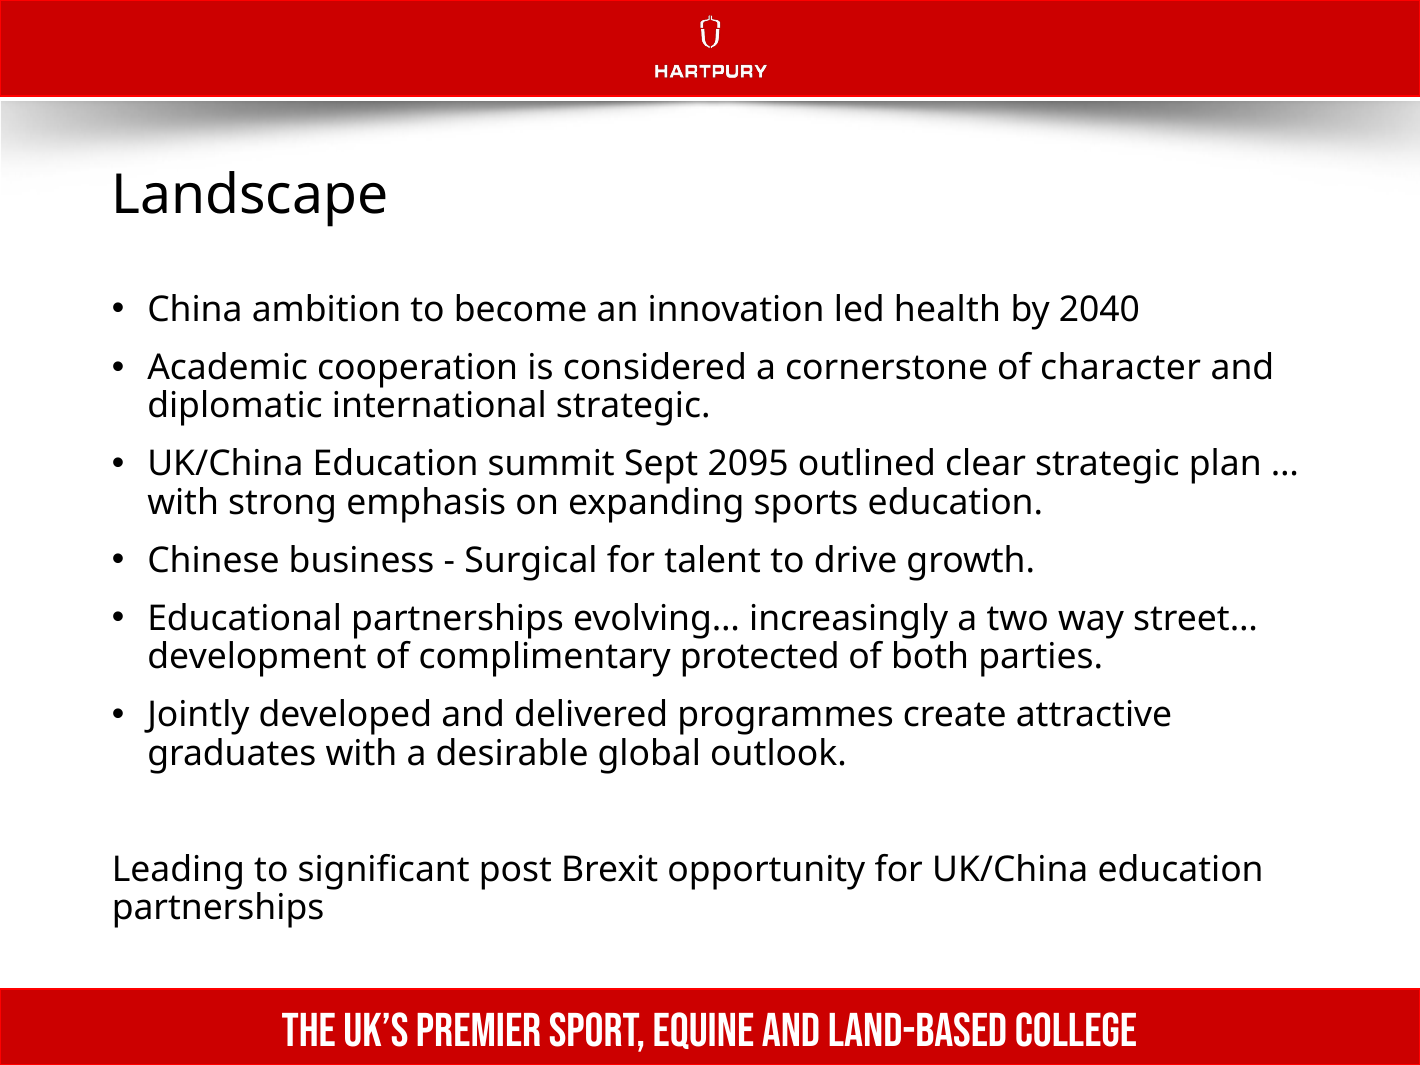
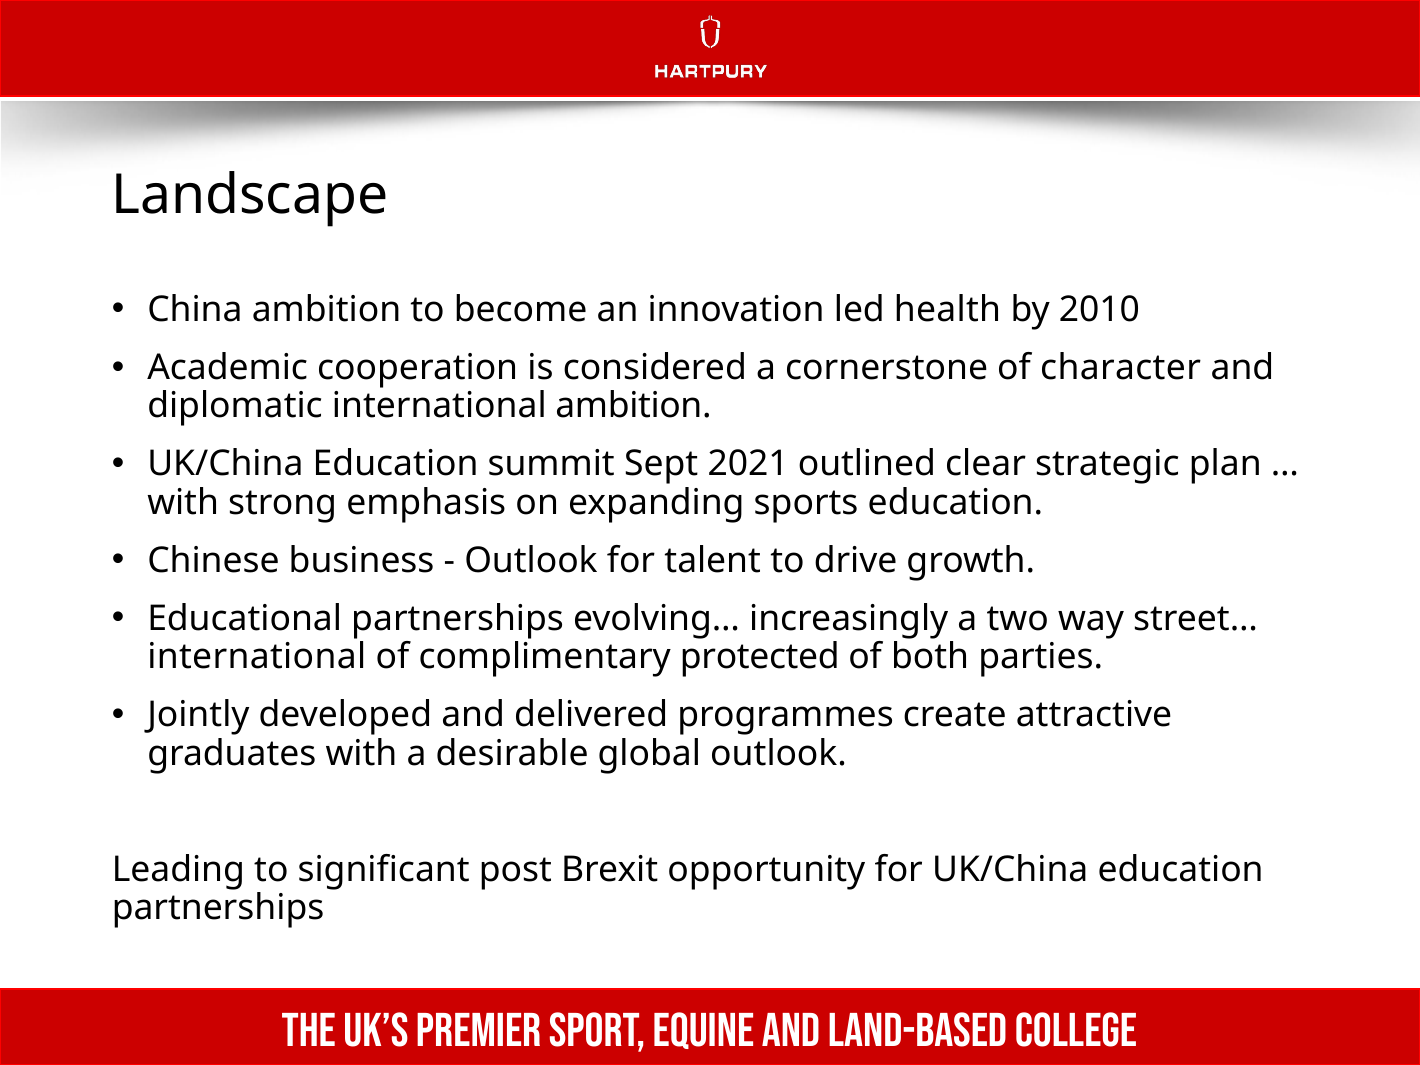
2040: 2040 -> 2010
international strategic: strategic -> ambition
2095: 2095 -> 2021
Surgical at (531, 561): Surgical -> Outlook
development at (257, 657): development -> international
